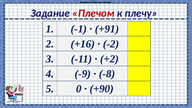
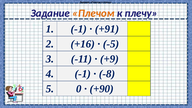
Плечом at (93, 13) colour: red -> orange
-2: -2 -> -5
+2: +2 -> +9
4 -9: -9 -> -1
